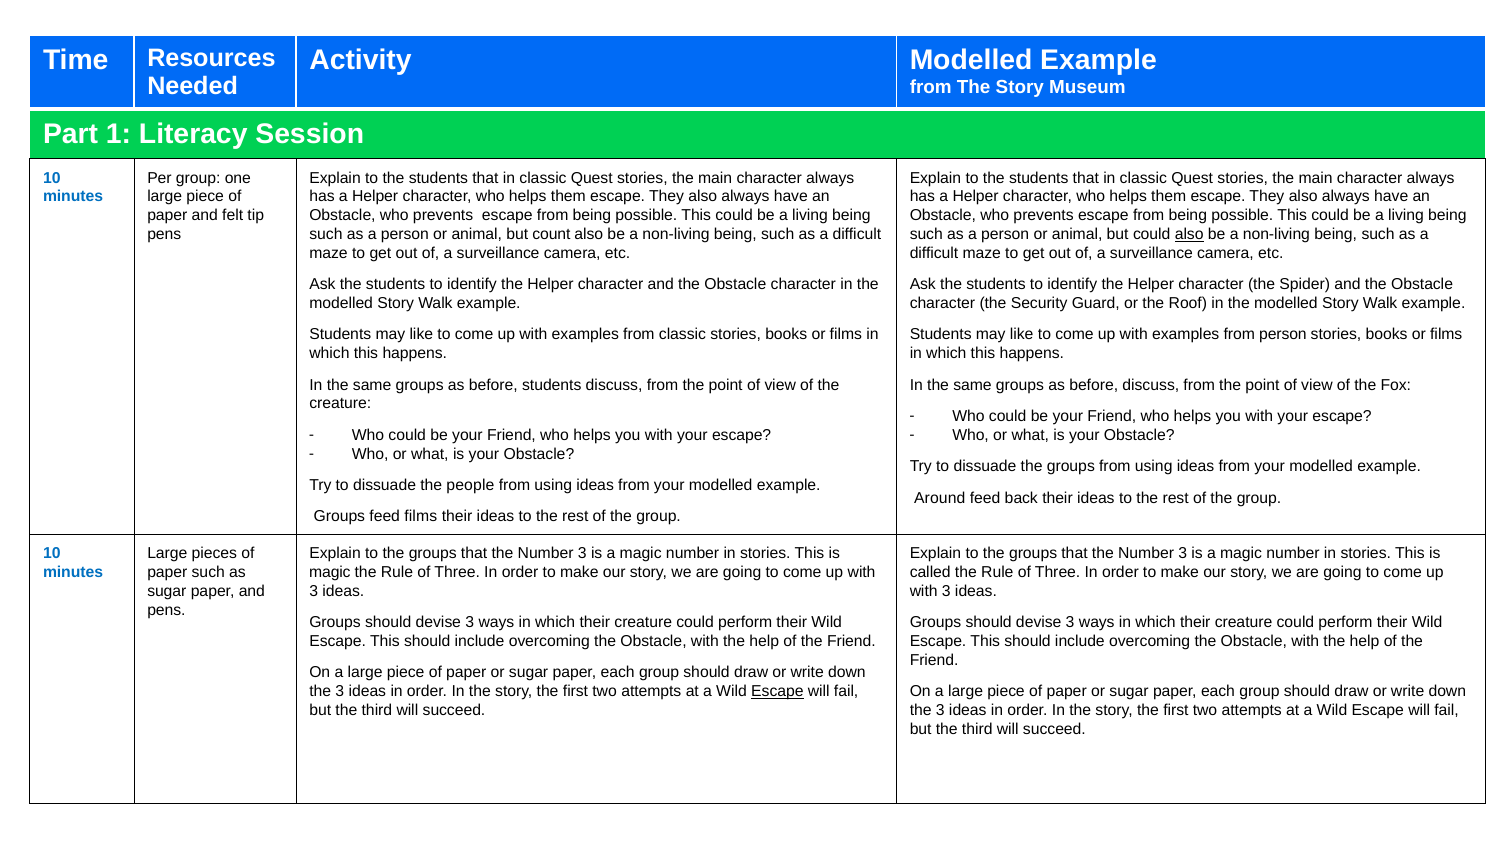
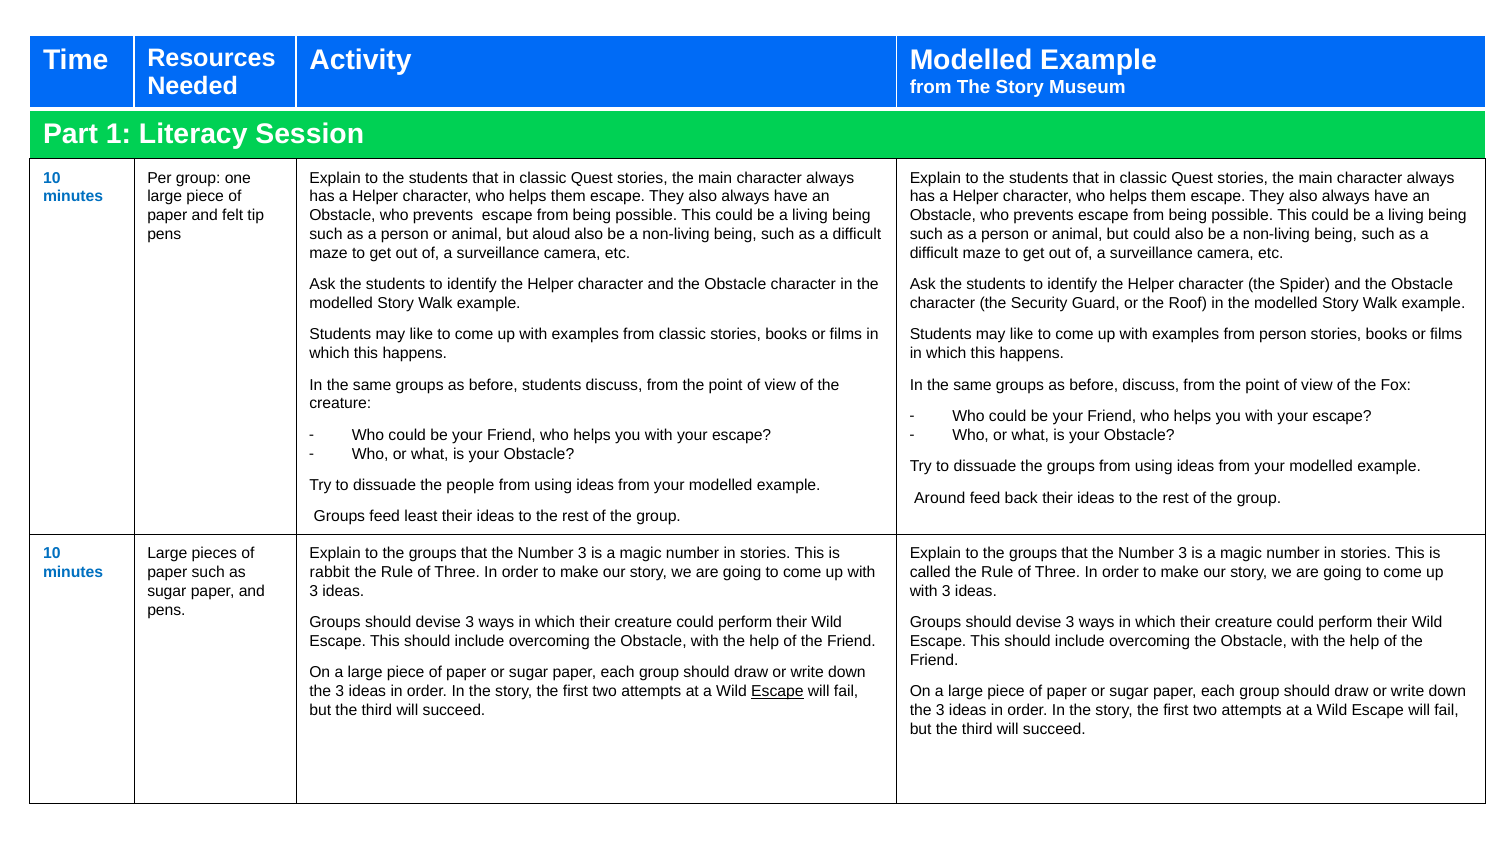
count: count -> aloud
also at (1189, 234) underline: present -> none
feed films: films -> least
magic at (330, 572): magic -> rabbit
